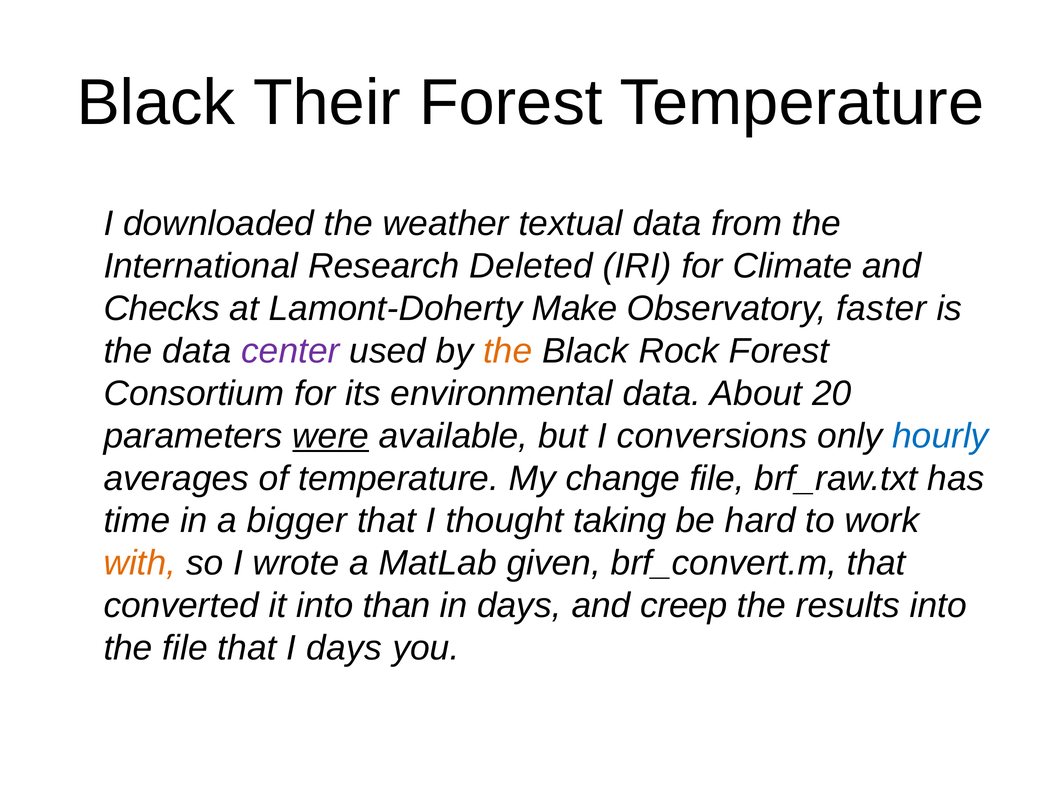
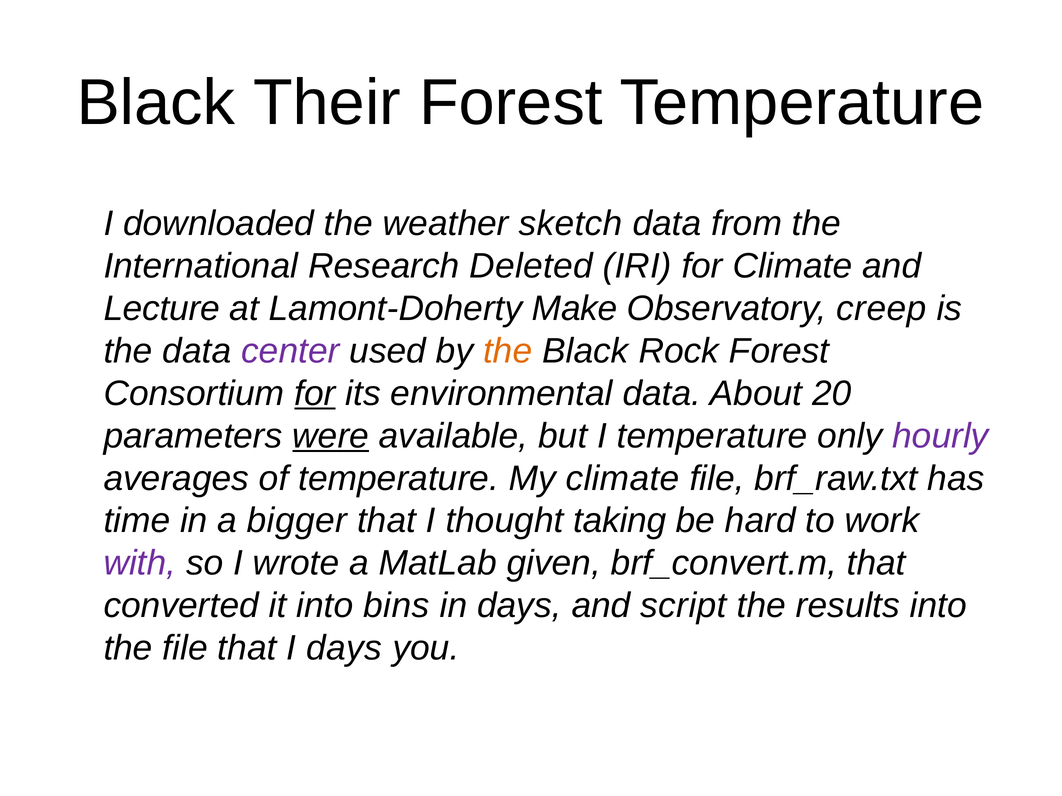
textual: textual -> sketch
Checks: Checks -> Lecture
faster: faster -> creep
for at (315, 394) underline: none -> present
I conversions: conversions -> temperature
hourly colour: blue -> purple
My change: change -> climate
with colour: orange -> purple
than: than -> bins
creep: creep -> script
